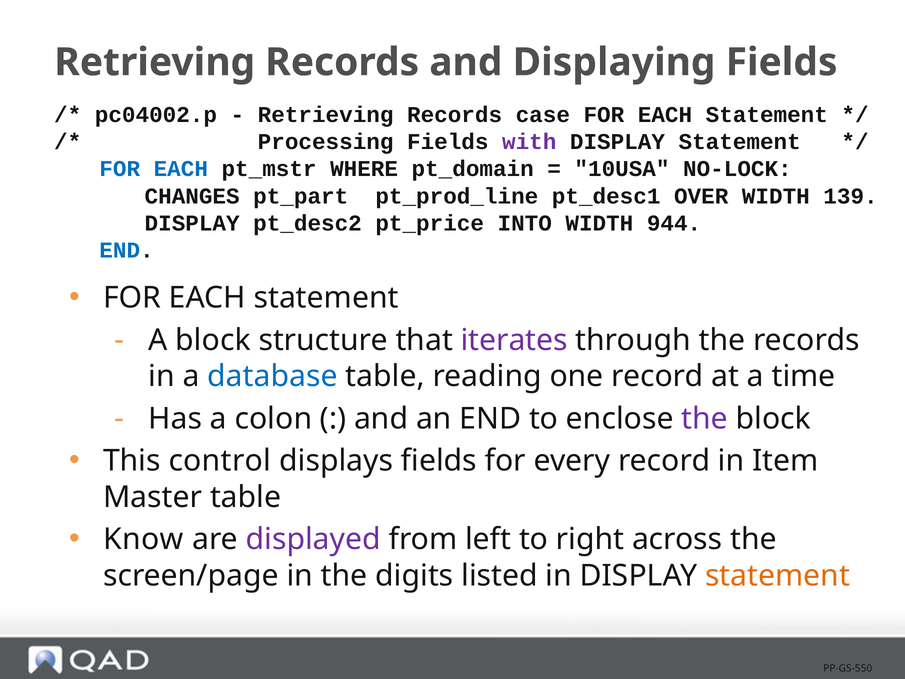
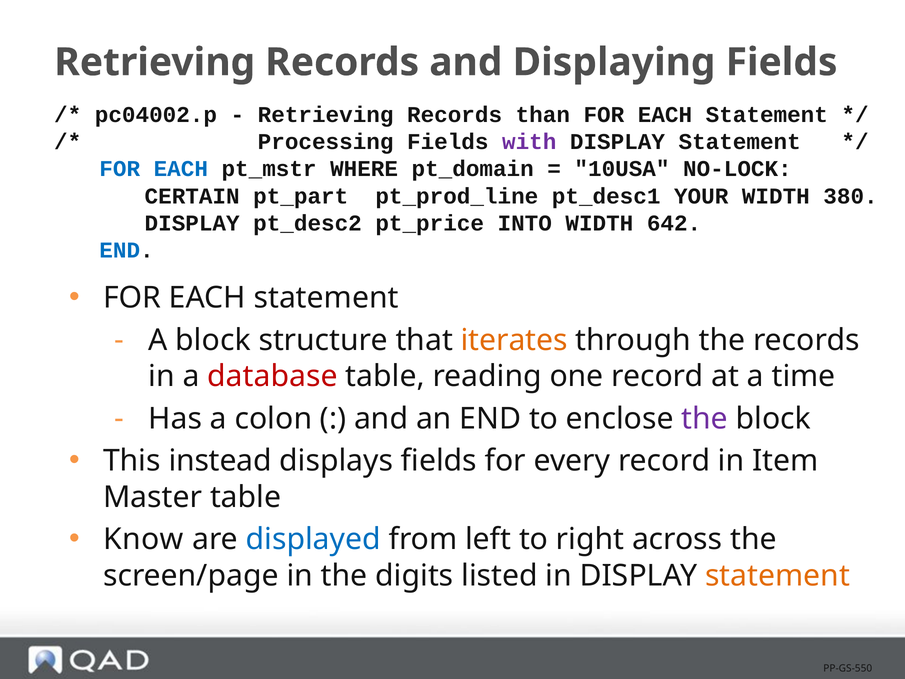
case: case -> than
CHANGES: CHANGES -> CERTAIN
OVER: OVER -> YOUR
139: 139 -> 380
944: 944 -> 642
iterates colour: purple -> orange
database colour: blue -> red
control: control -> instead
displayed colour: purple -> blue
